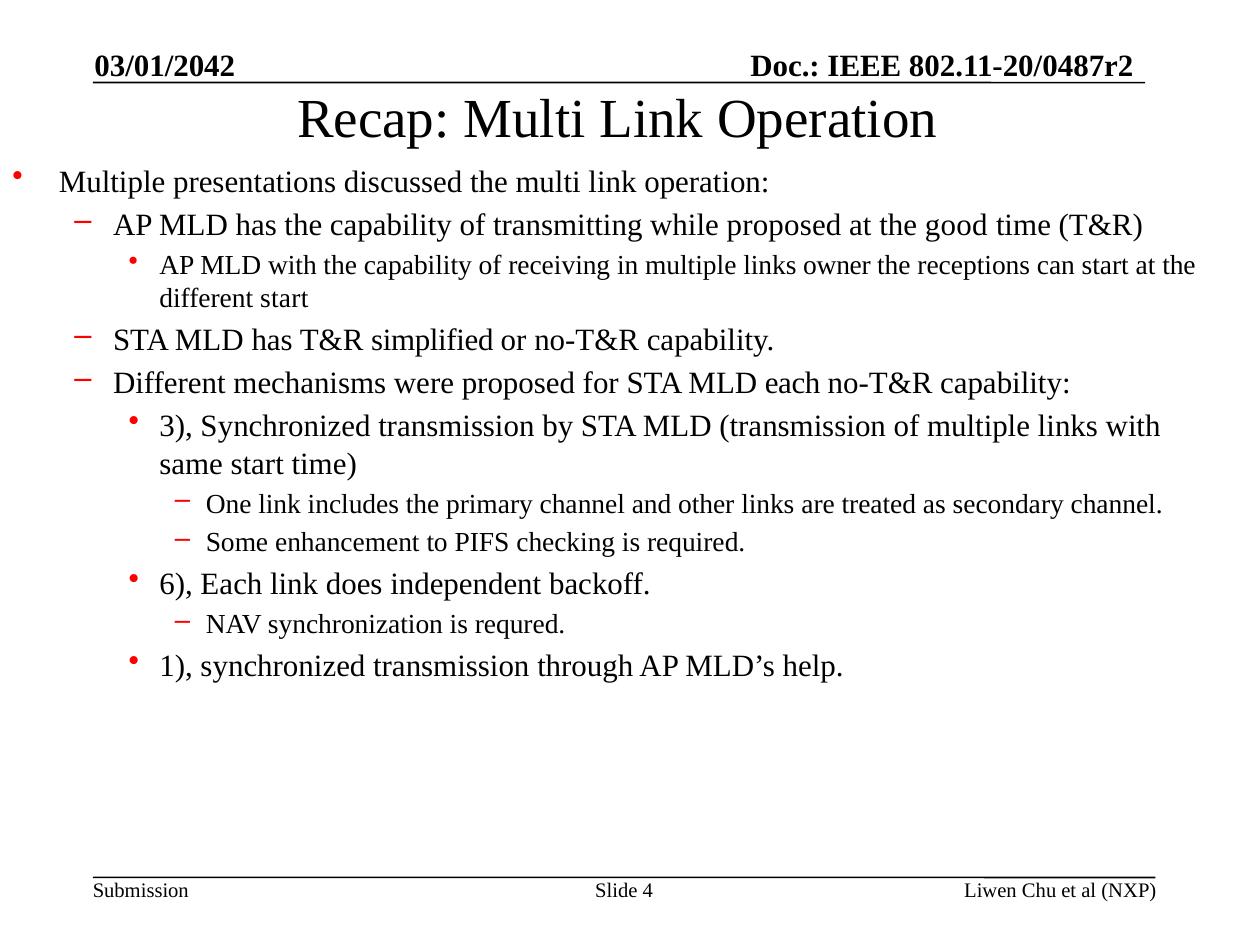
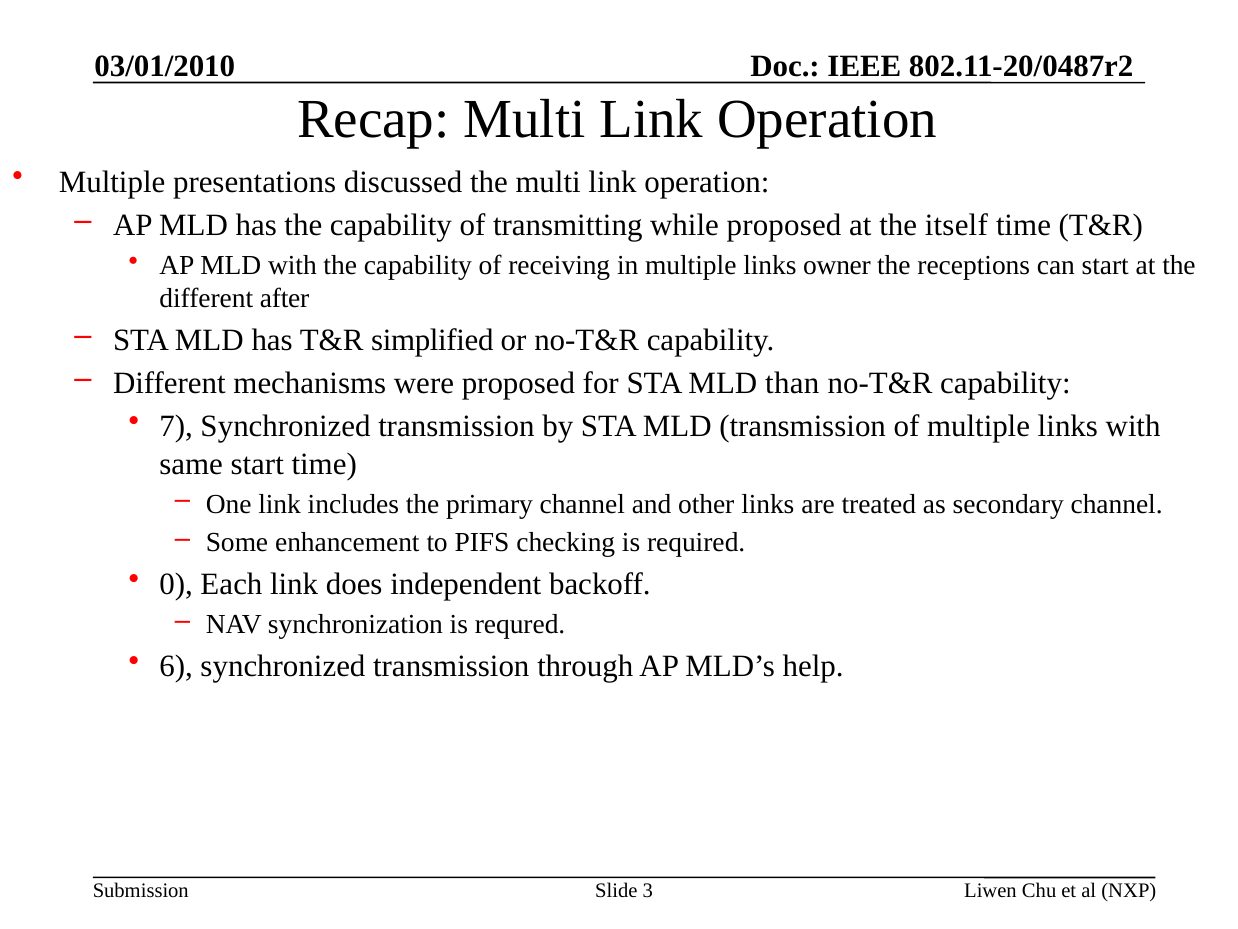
03/01/2042: 03/01/2042 -> 03/01/2010
good: good -> itself
different start: start -> after
MLD each: each -> than
3: 3 -> 7
6: 6 -> 0
1: 1 -> 6
4: 4 -> 3
